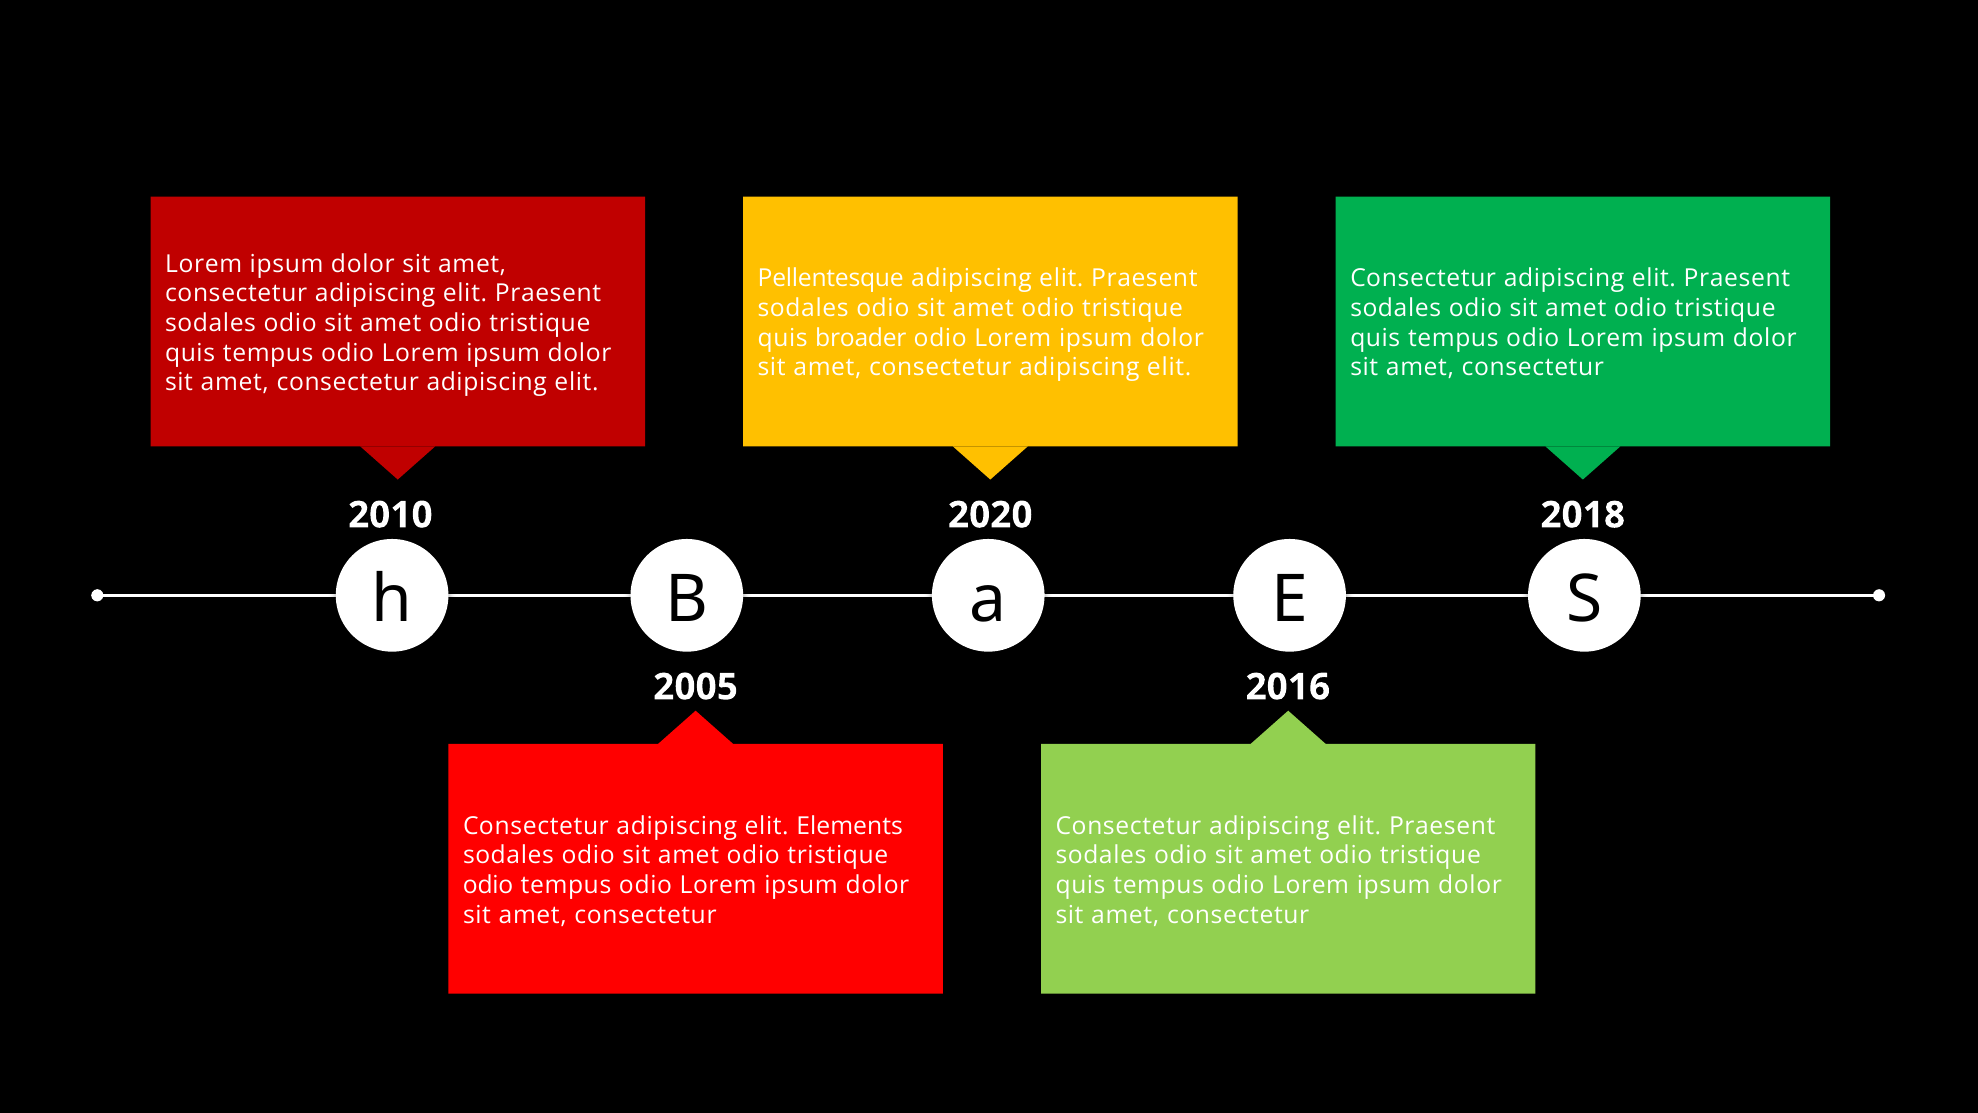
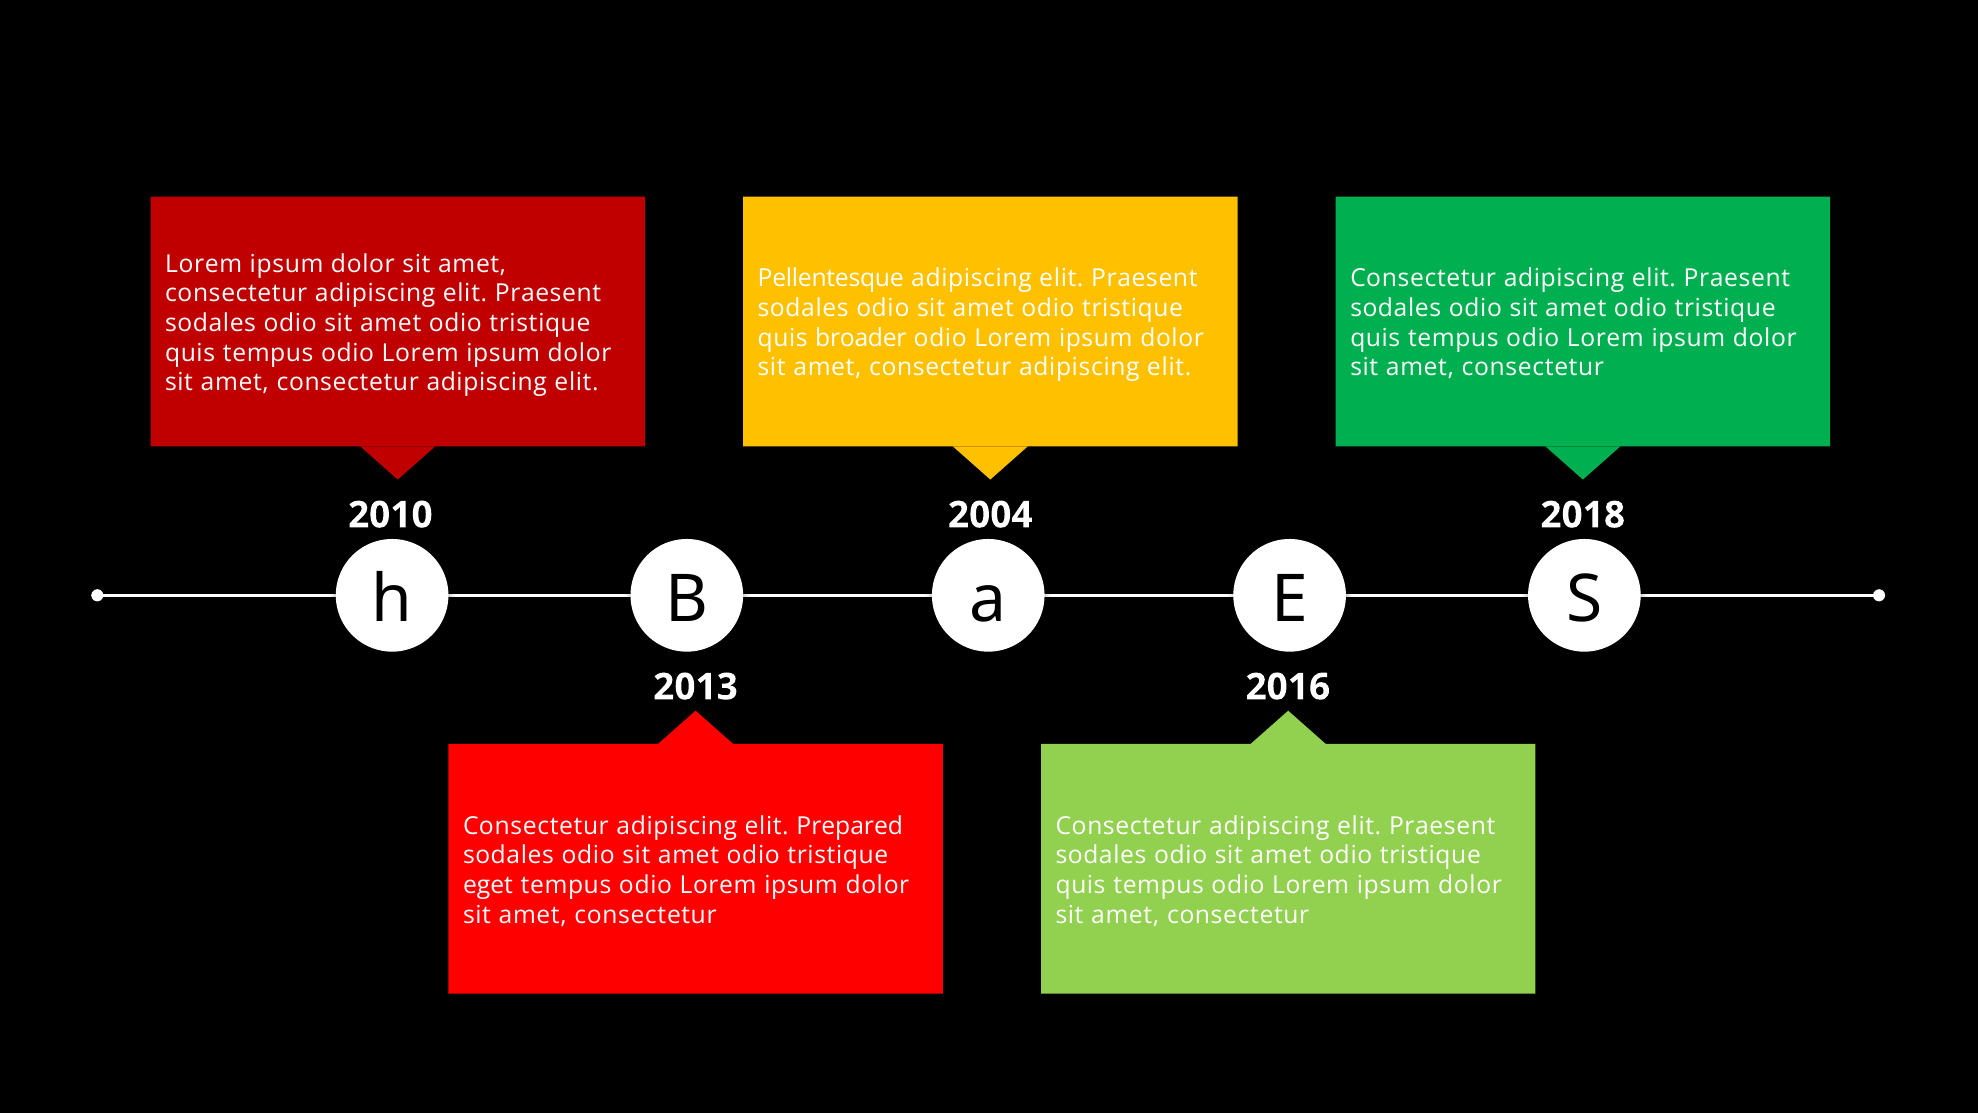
2020: 2020 -> 2004
2005: 2005 -> 2013
Elements: Elements -> Prepared
odio at (488, 885): odio -> eget
